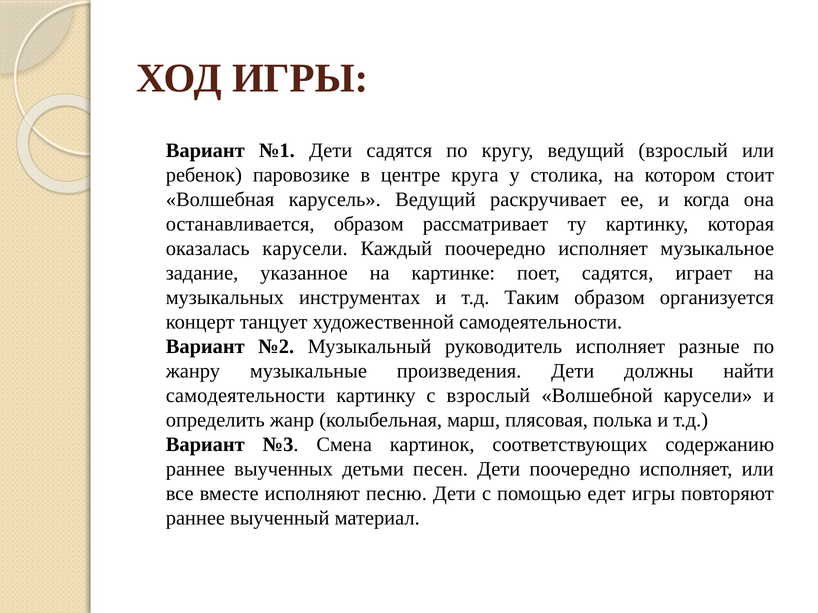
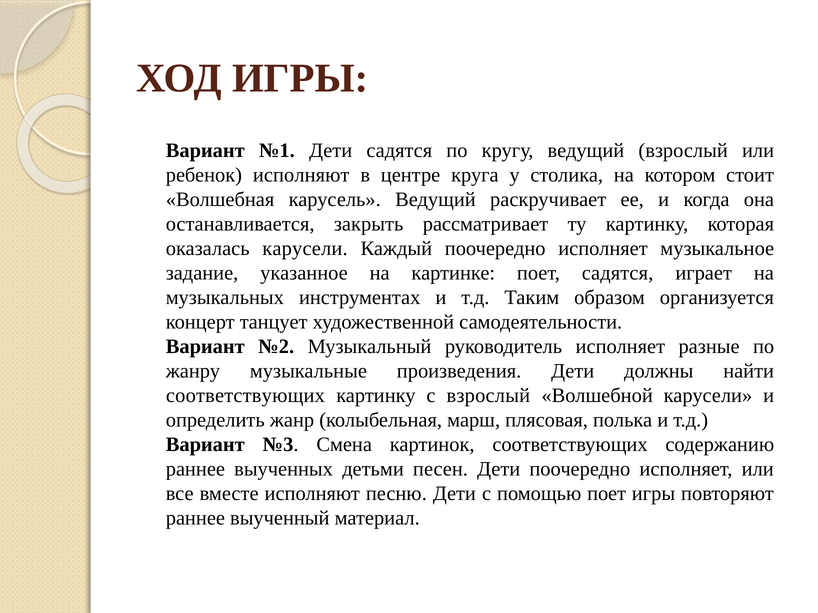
ребенок паровозике: паровозике -> исполняют
останавливается образом: образом -> закрыть
самодеятельности at (245, 396): самодеятельности -> соответствующих
помощью едет: едет -> поет
